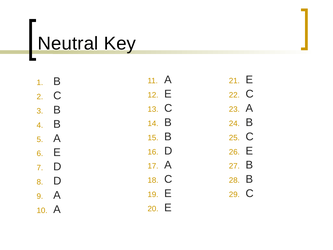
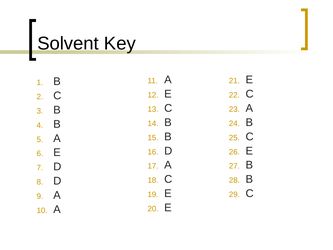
Neutral: Neutral -> Solvent
